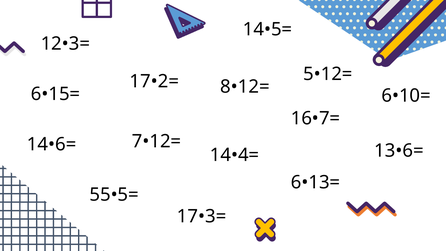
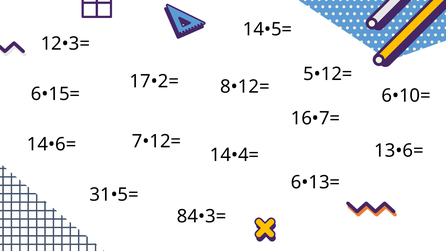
55•5=: 55•5= -> 31•5=
17•3=: 17•3= -> 84•3=
